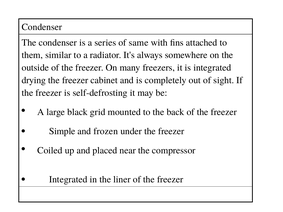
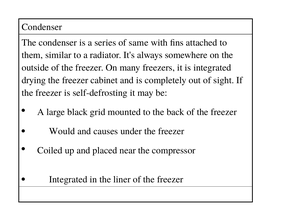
Simple: Simple -> Would
frozen: frozen -> causes
